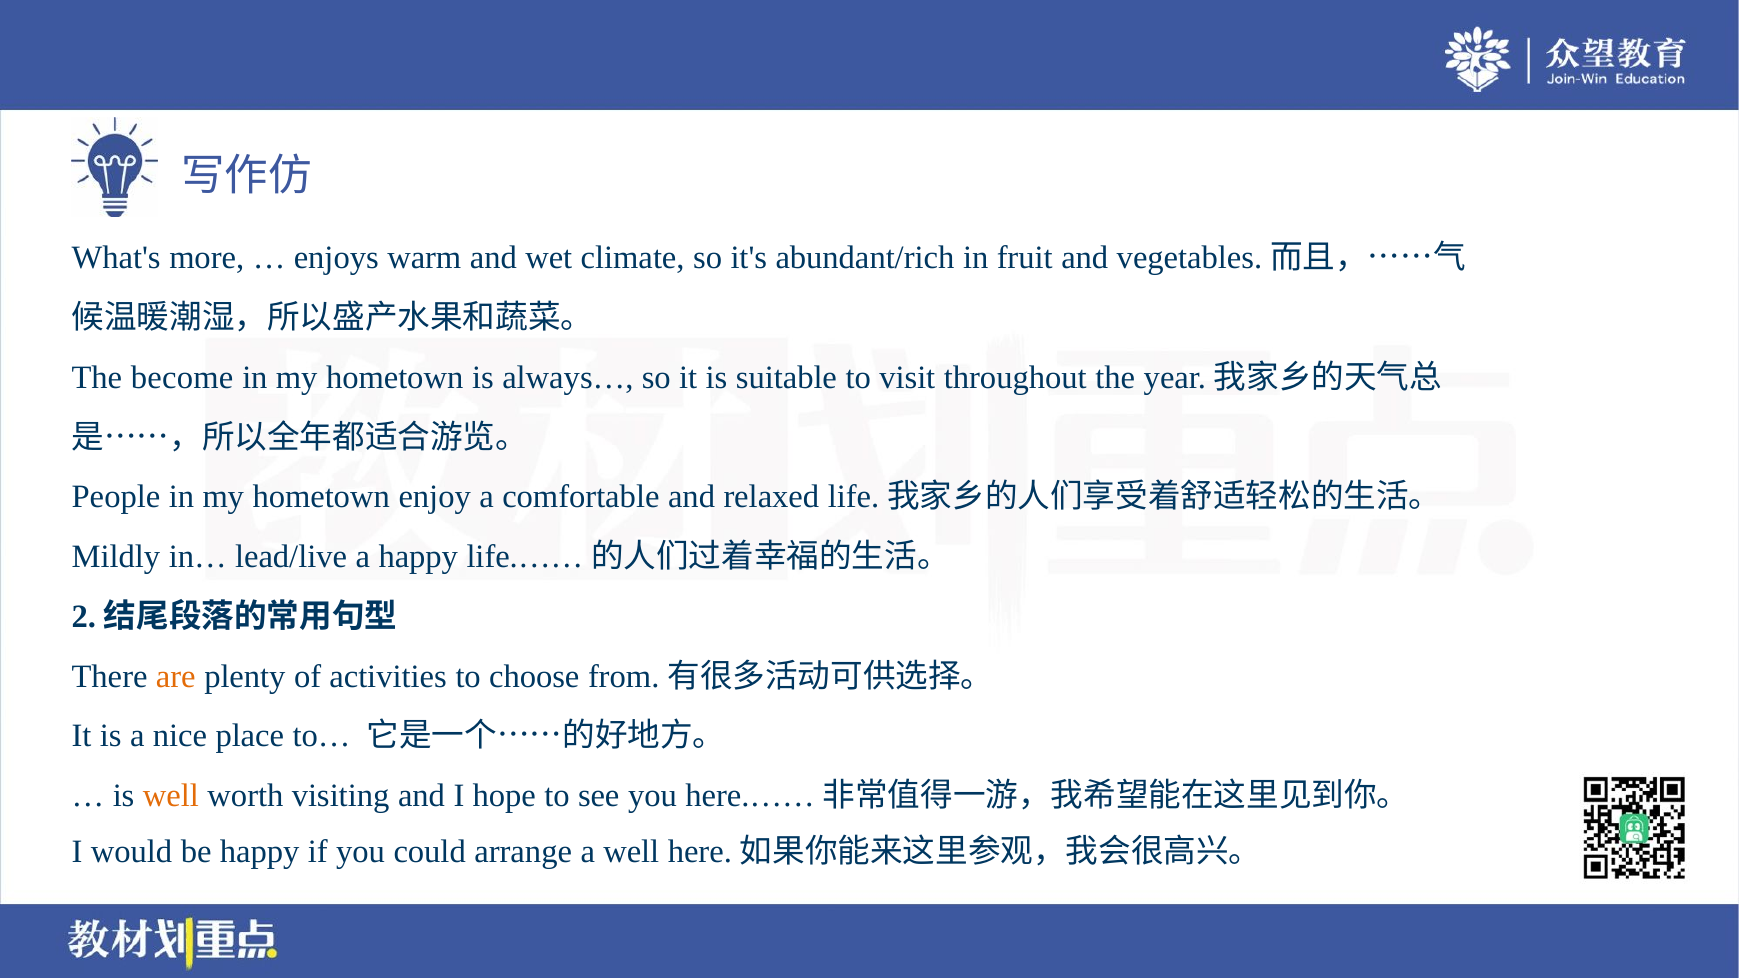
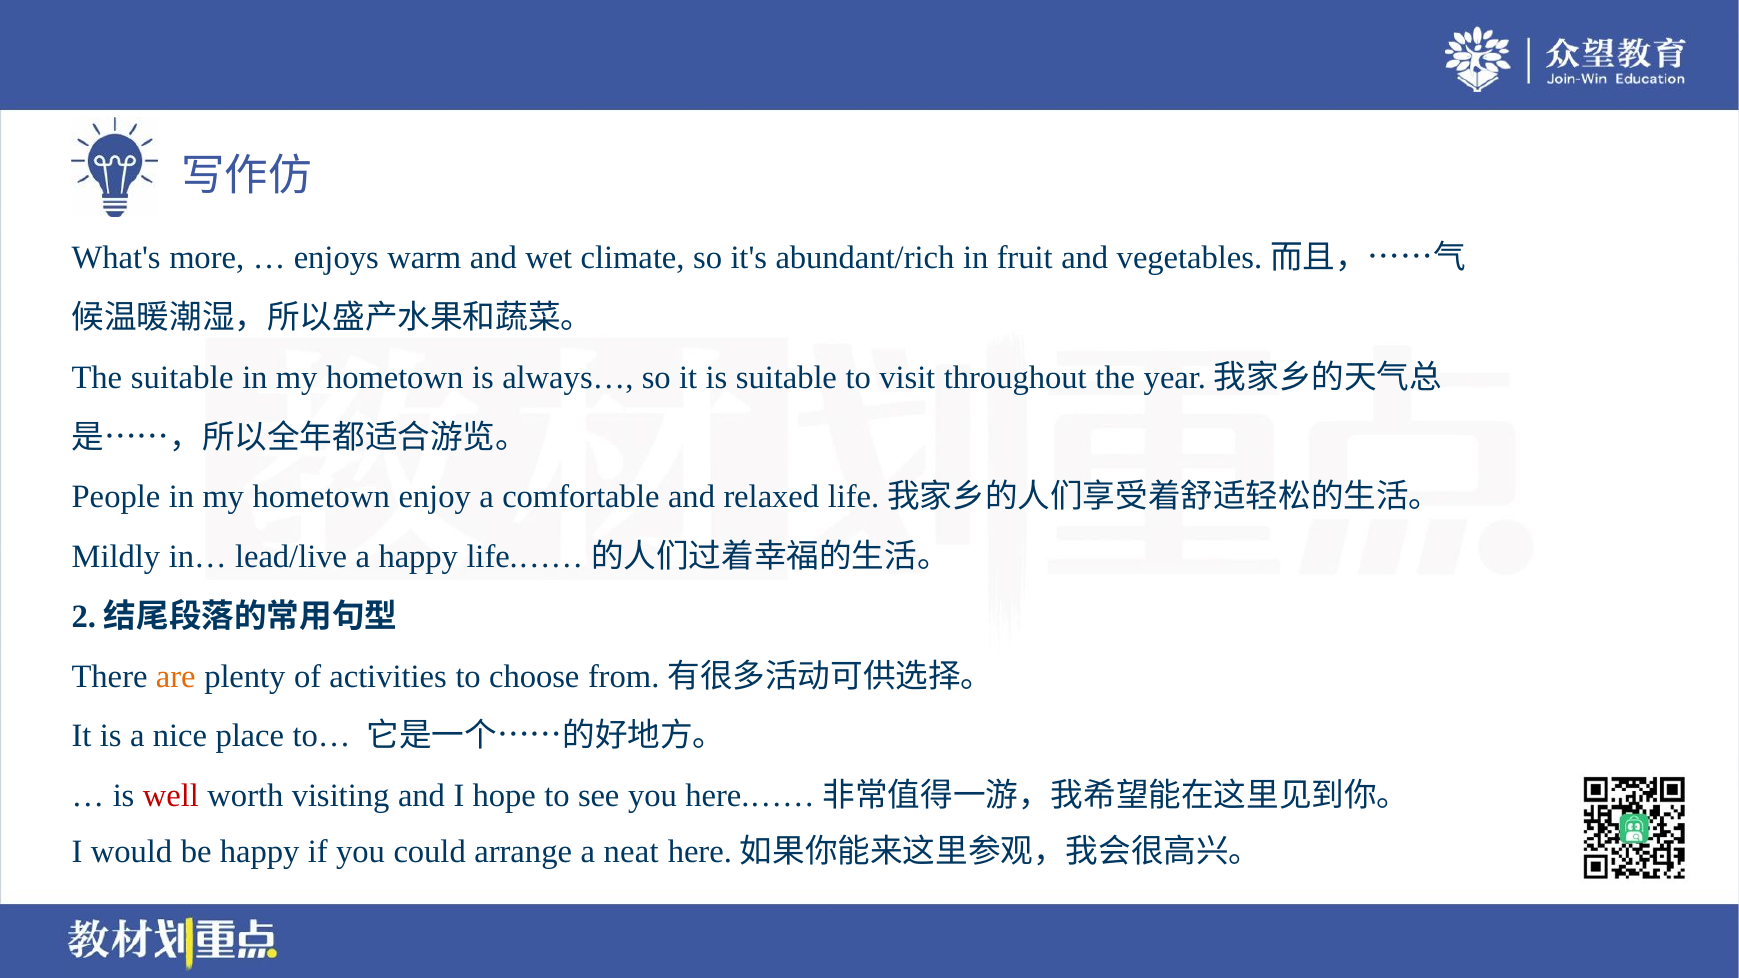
The become: become -> suitable
well at (171, 796) colour: orange -> red
a well: well -> neat
